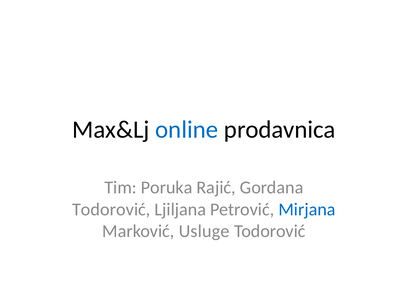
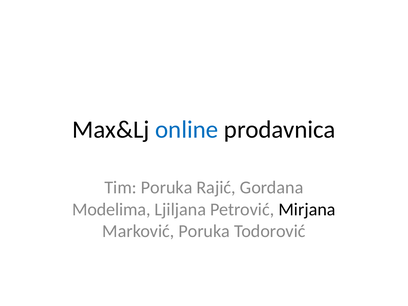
Todorović at (111, 209): Todorović -> Modelima
Mirjana colour: blue -> black
Marković Usluge: Usluge -> Poruka
